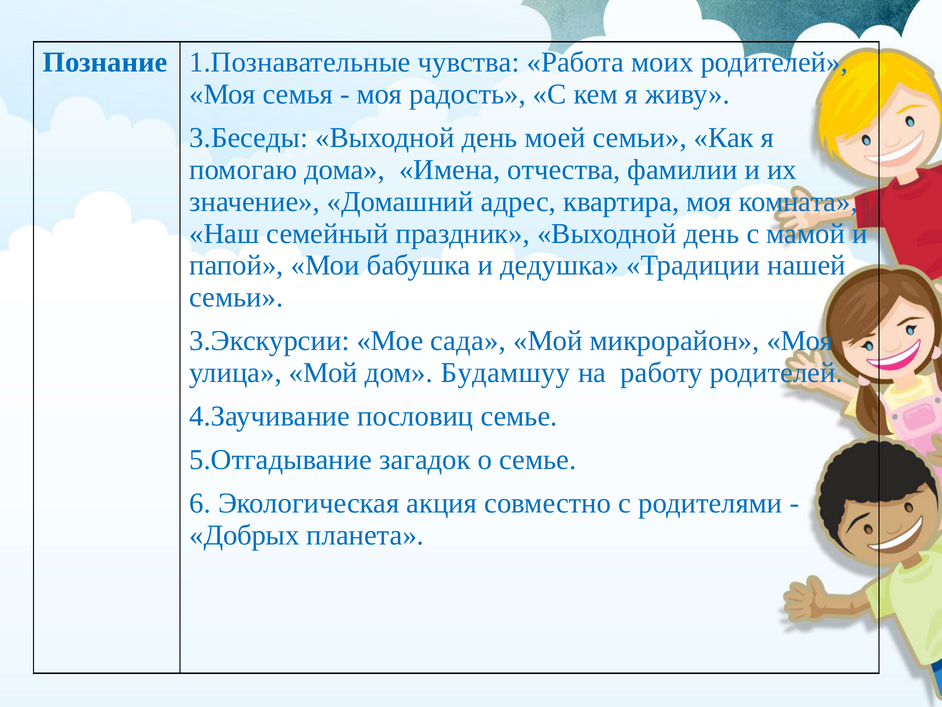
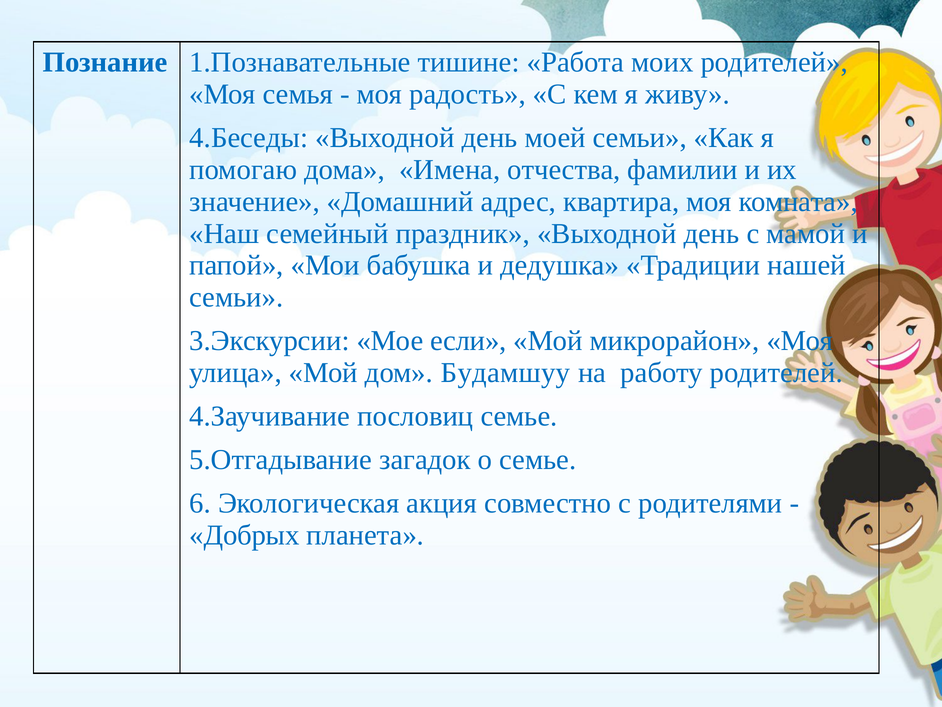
чувства: чувства -> тишине
3.Беседы: 3.Беседы -> 4.Беседы
сада: сада -> если
